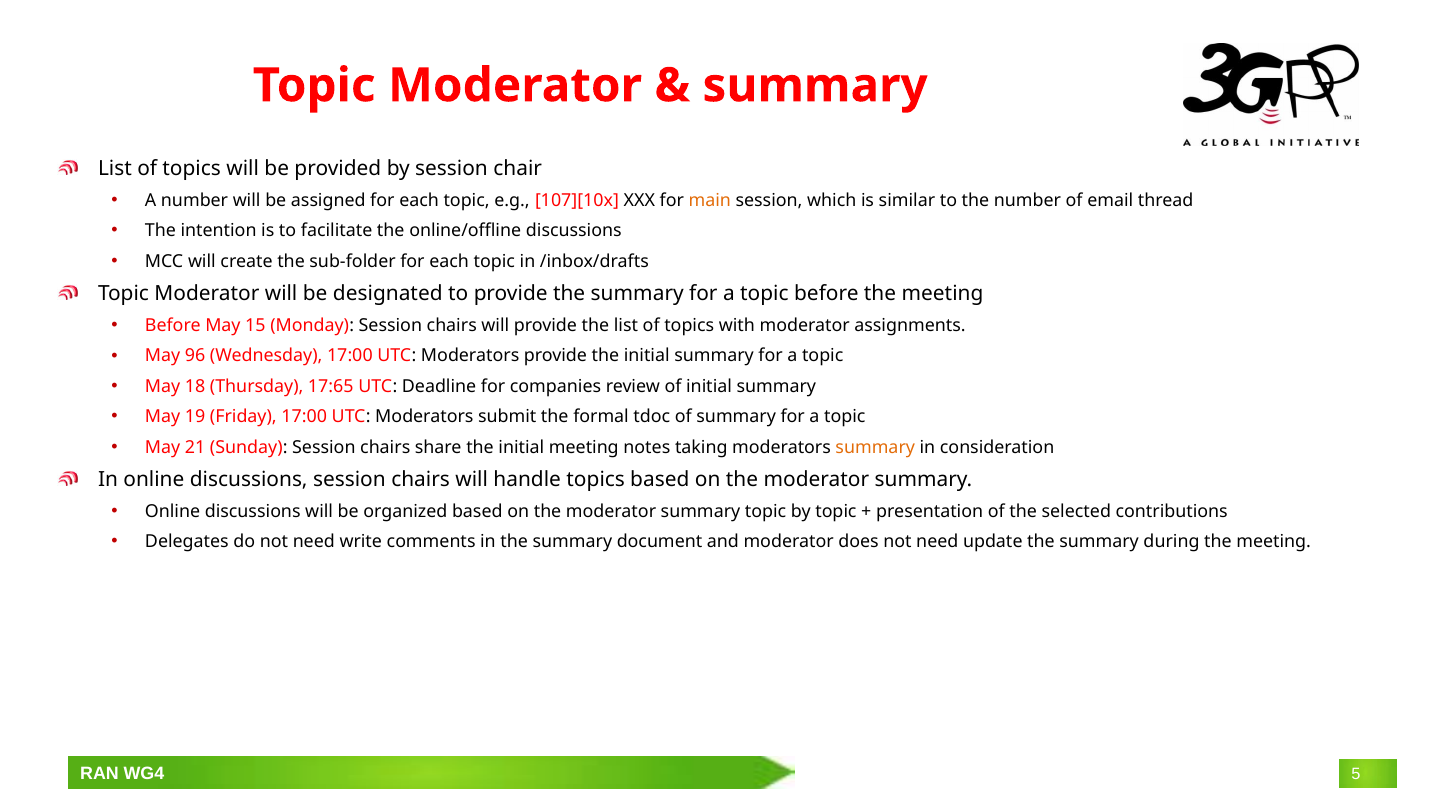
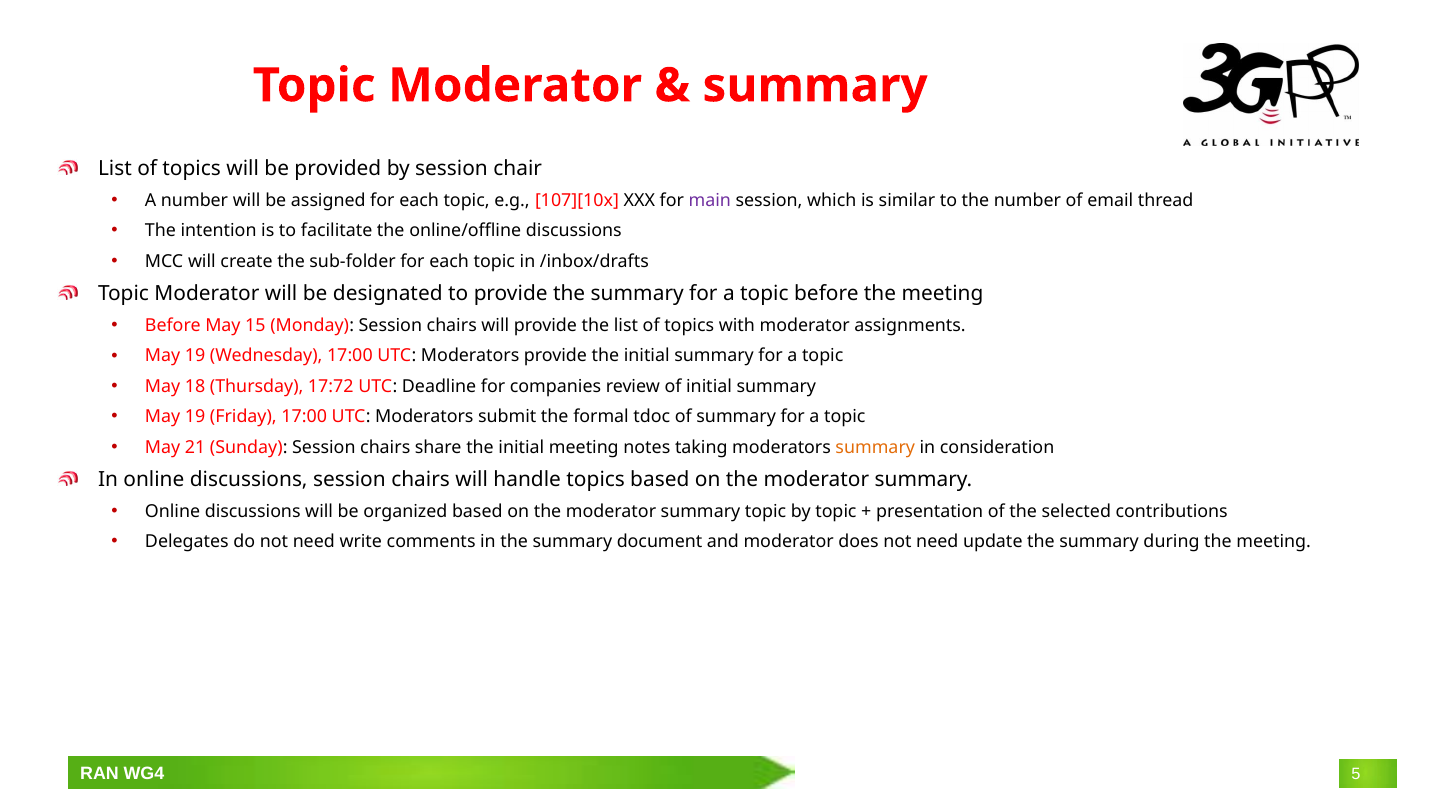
main colour: orange -> purple
96 at (195, 356): 96 -> 19
17:65: 17:65 -> 17:72
